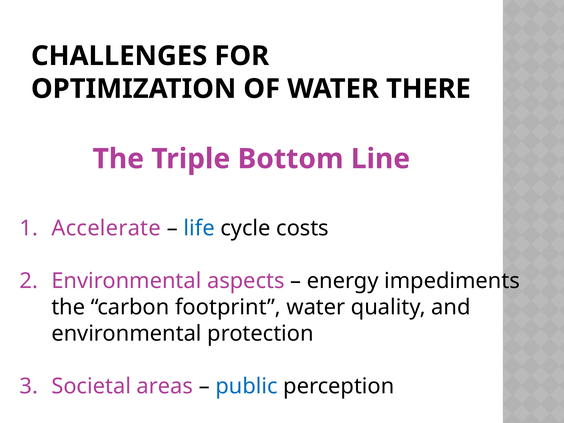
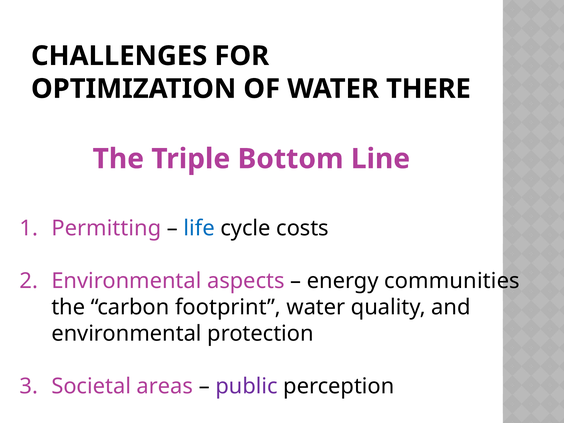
Accelerate: Accelerate -> Permitting
impediments: impediments -> communities
public colour: blue -> purple
